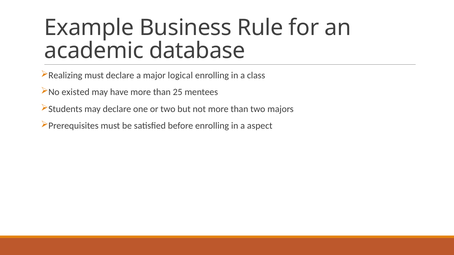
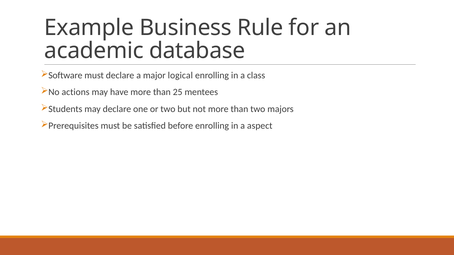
Realizing: Realizing -> Software
existed: existed -> actions
